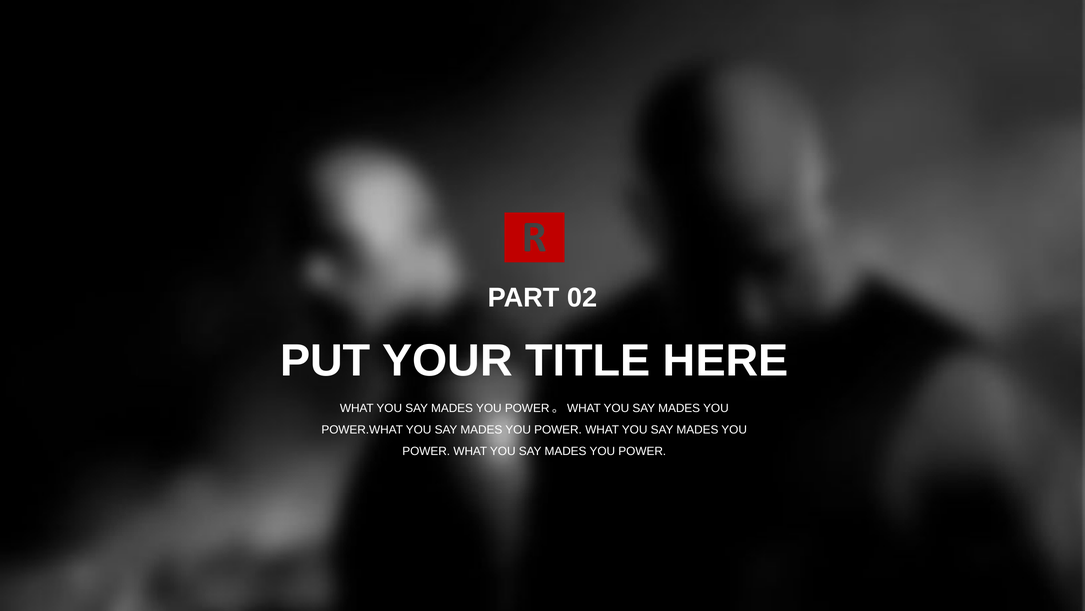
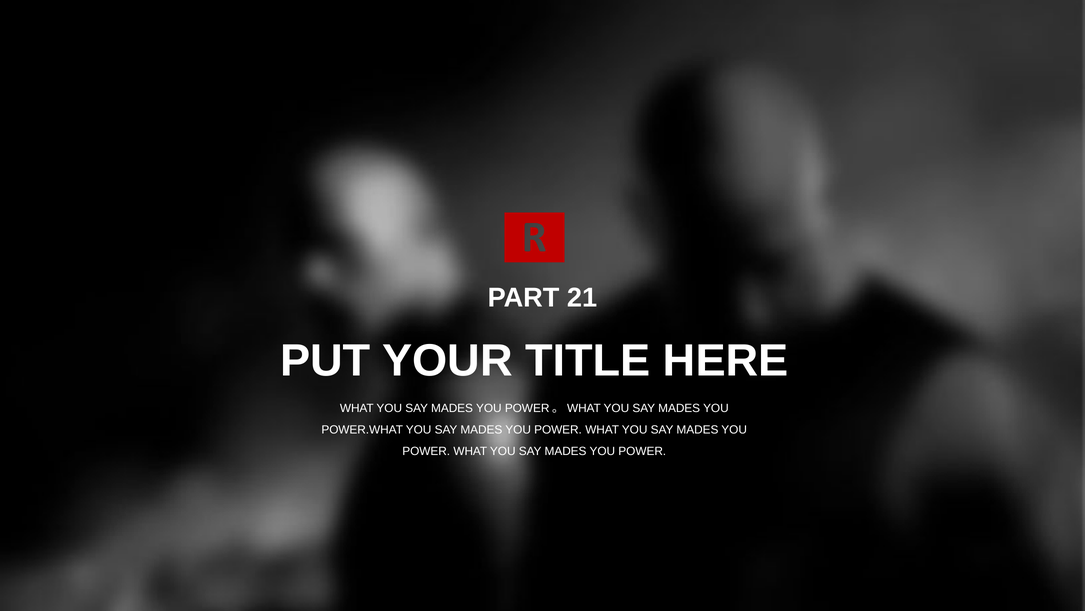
02: 02 -> 21
